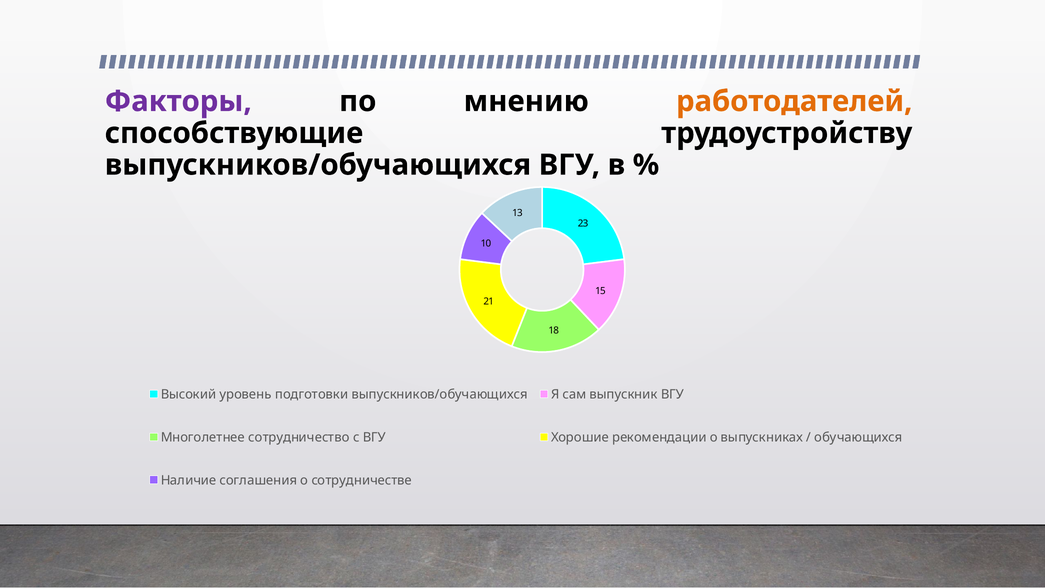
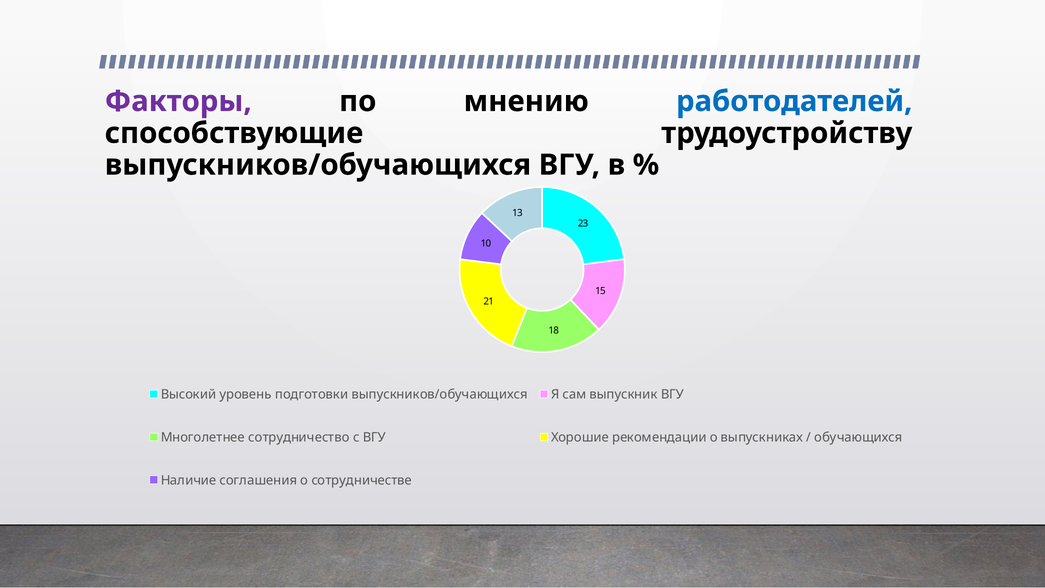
работодателей colour: orange -> blue
